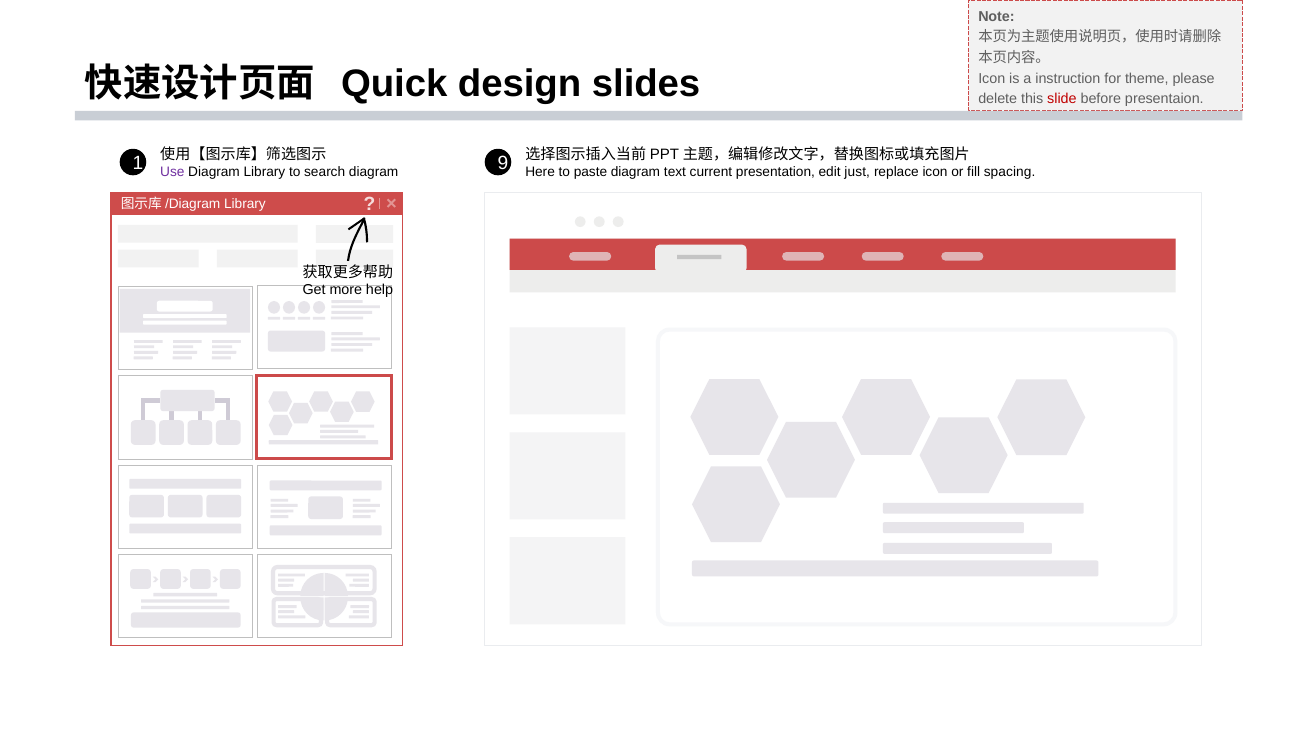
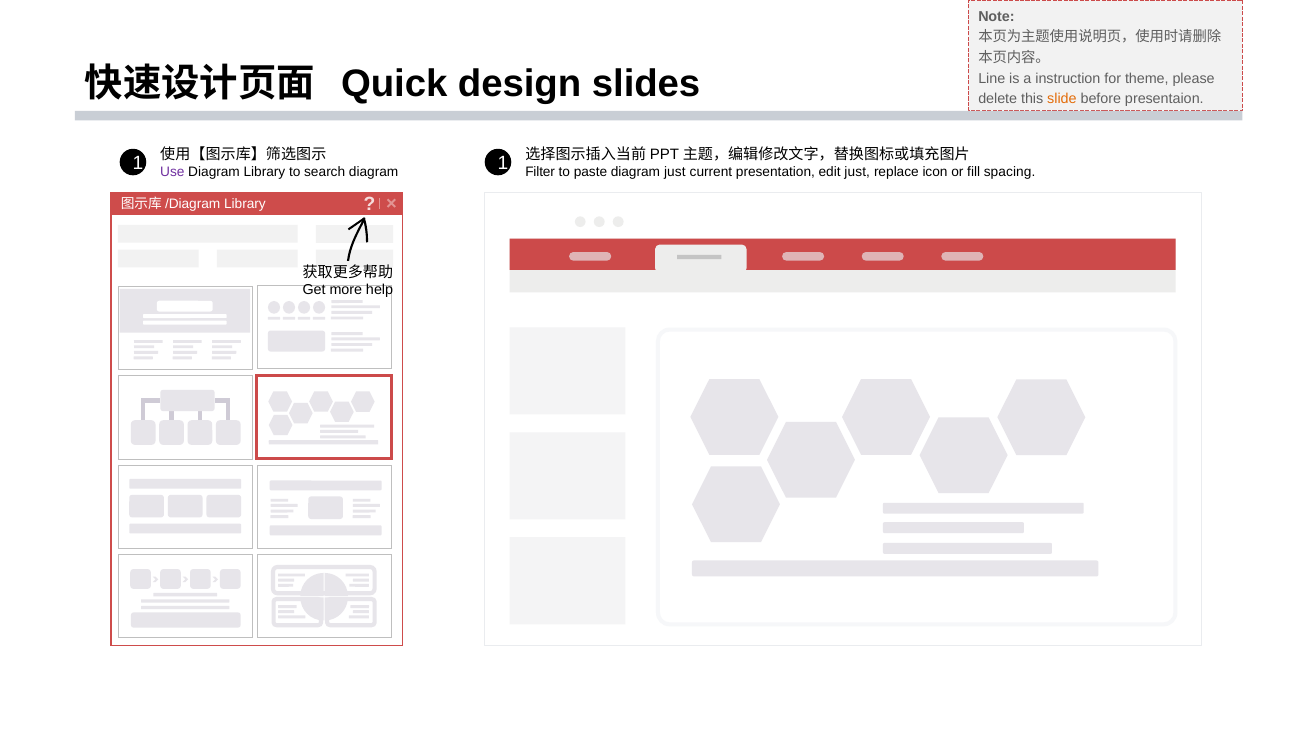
Icon at (992, 79): Icon -> Line
slide colour: red -> orange
1 9: 9 -> 1
Here: Here -> Filter
diagram text: text -> just
